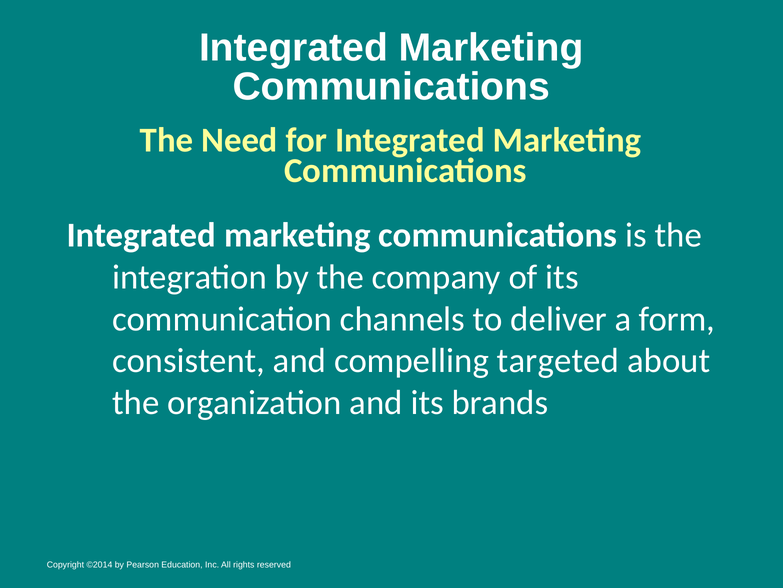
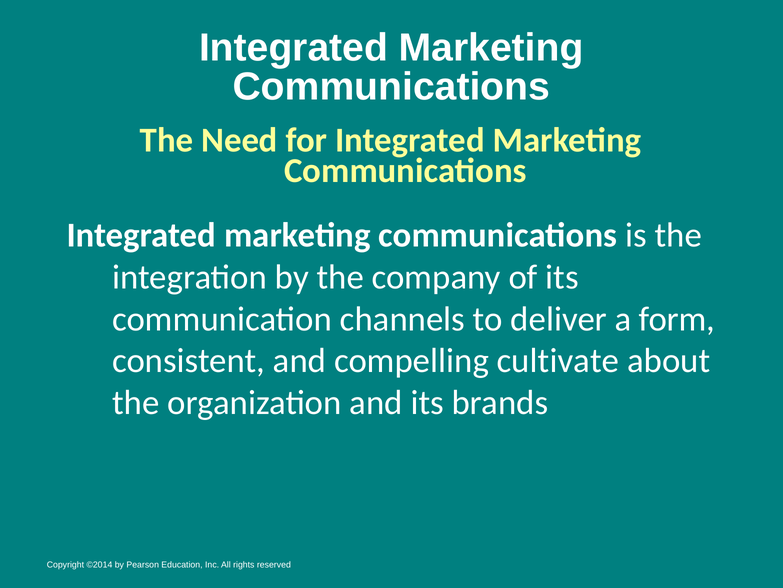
targeted: targeted -> cultivate
